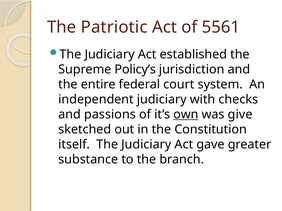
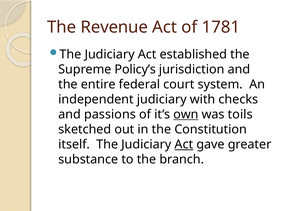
Patriotic: Patriotic -> Revenue
5561: 5561 -> 1781
give: give -> toils
Act at (184, 145) underline: none -> present
